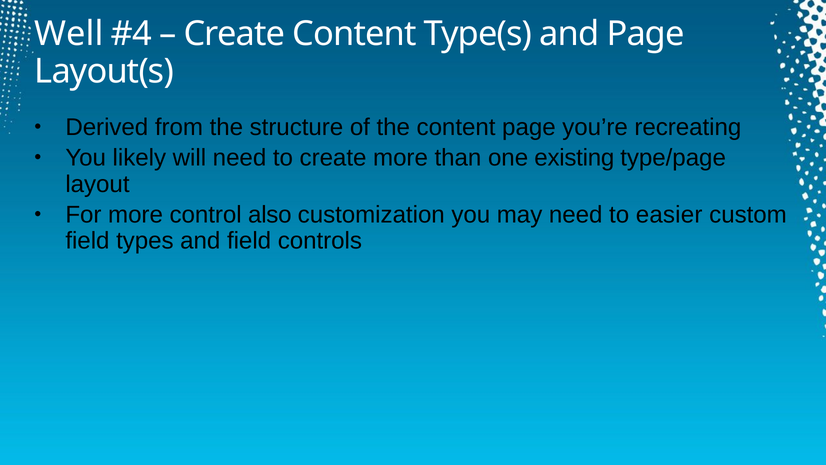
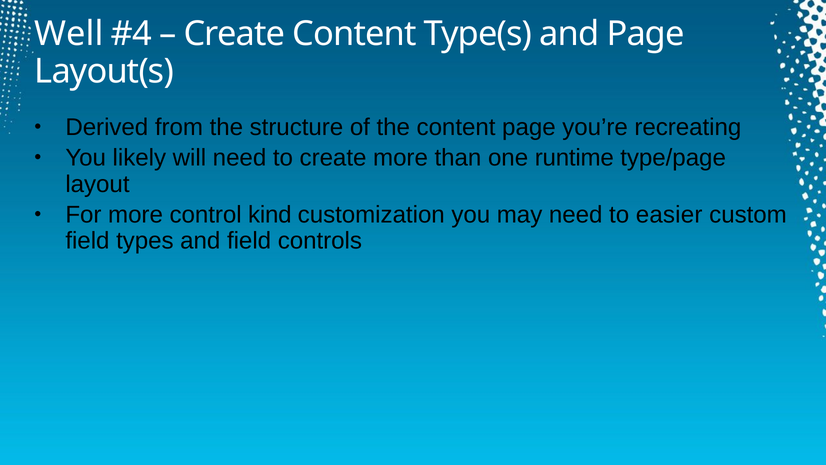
existing: existing -> runtime
also: also -> kind
